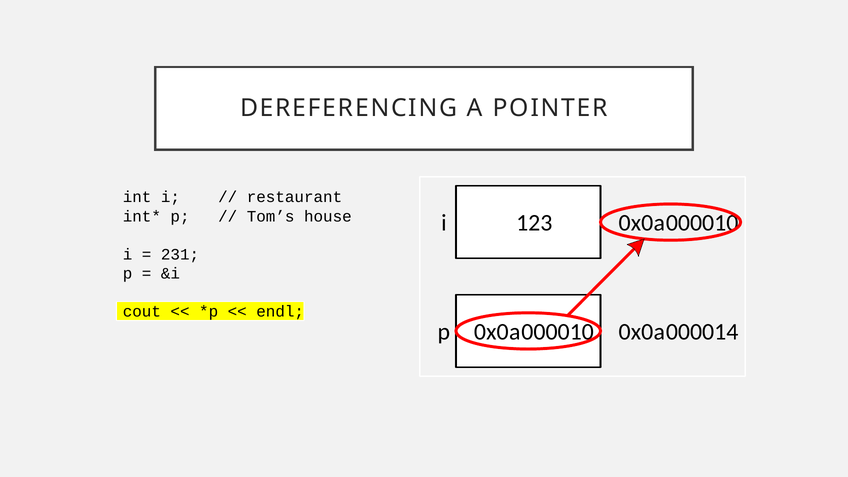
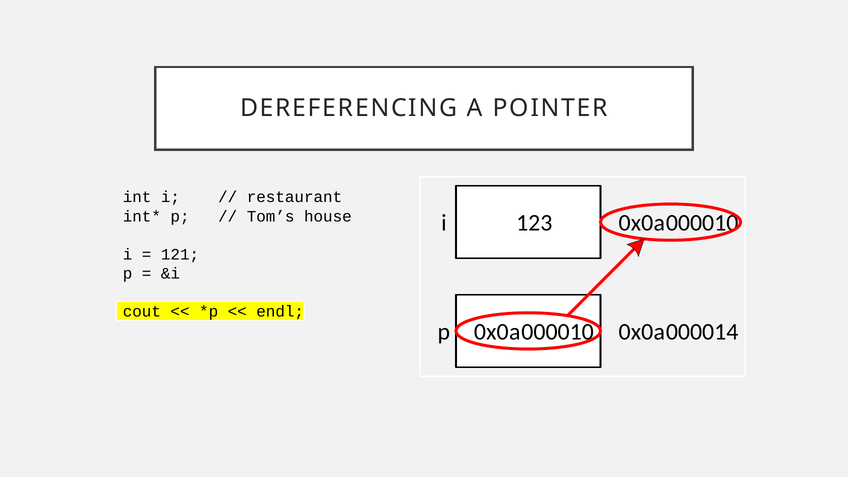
231: 231 -> 121
